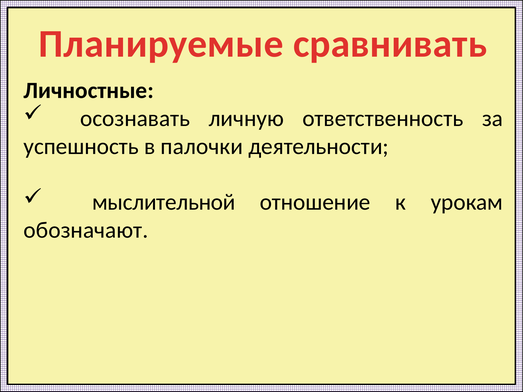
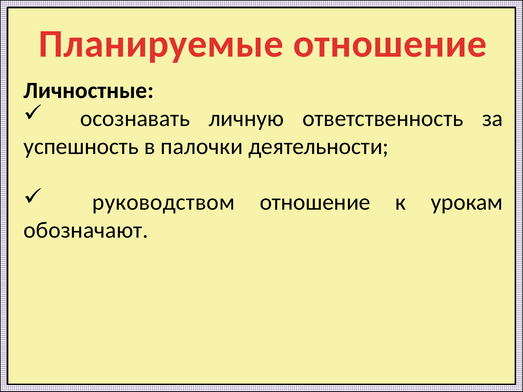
Планируемые сравнивать: сравнивать -> отношение
мыслительной: мыслительной -> руководством
